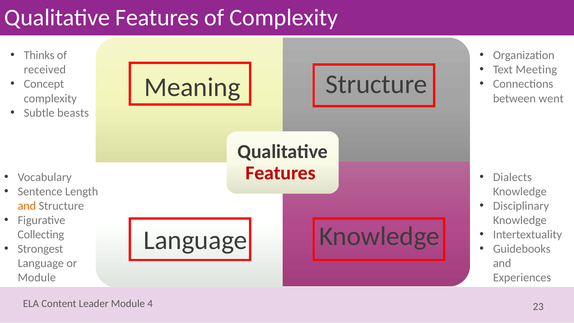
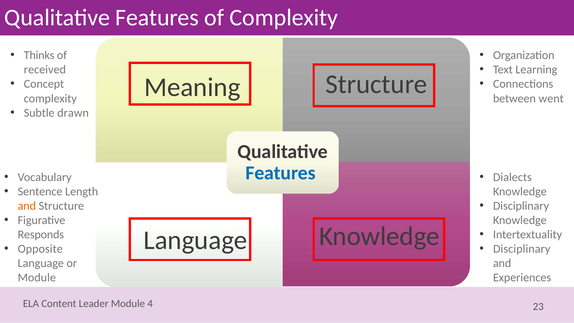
Meeting: Meeting -> Learning
beasts: beasts -> drawn
Features at (281, 173) colour: red -> blue
Collecting: Collecting -> Responds
Strongest: Strongest -> Opposite
Guidebooks at (522, 249): Guidebooks -> Disciplinary
